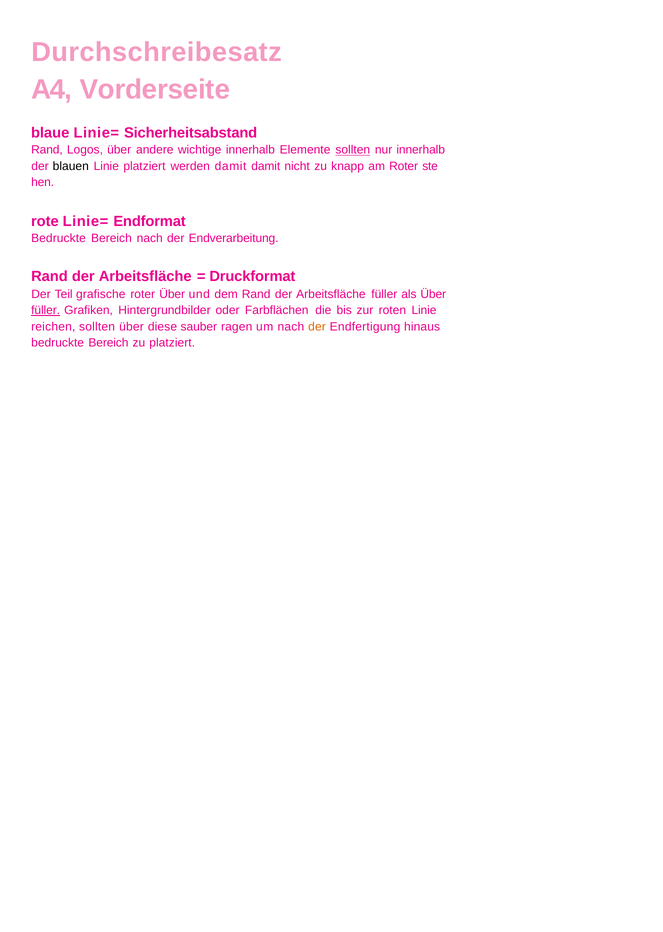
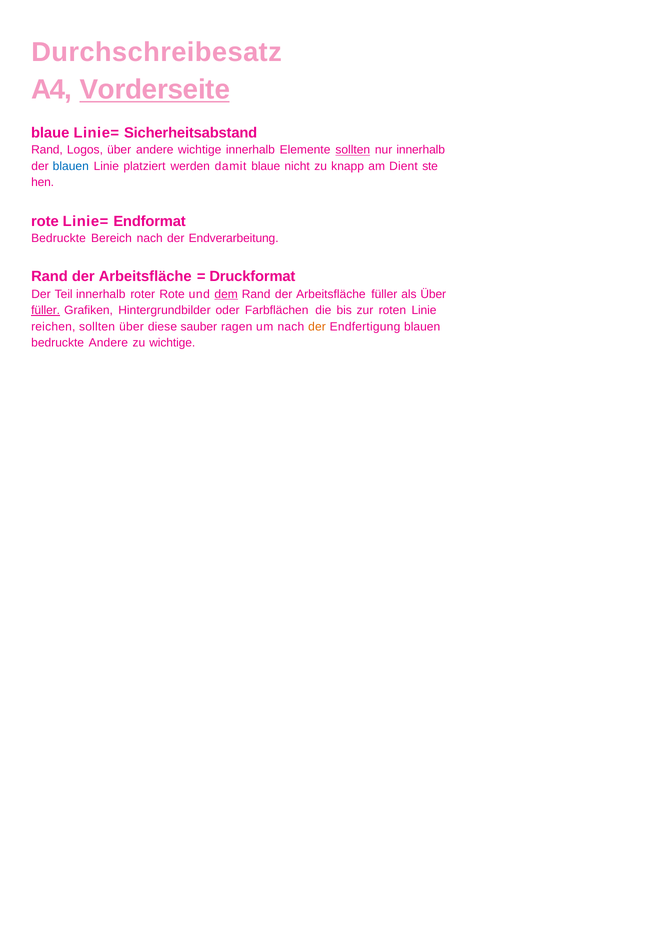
Vorderseite underline: none -> present
blauen at (71, 166) colour: black -> blue
damit damit: damit -> blaue
am Roter: Roter -> Dient
Teil grafische: grafische -> innerhalb
roter Über: Über -> Rote
dem underline: none -> present
Endfertigung hinaus: hinaus -> blauen
Bereich at (108, 343): Bereich -> Andere
zu platziert: platziert -> wichtige
